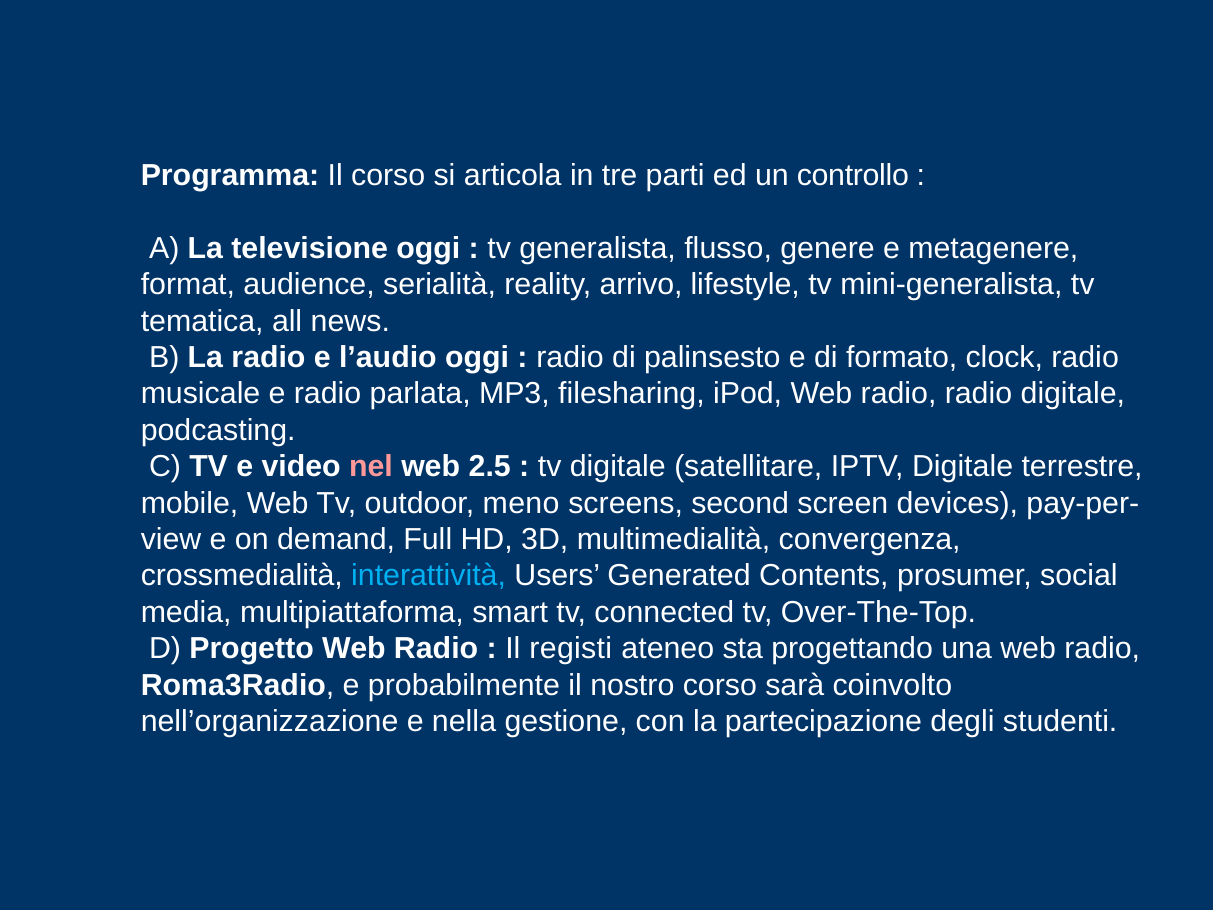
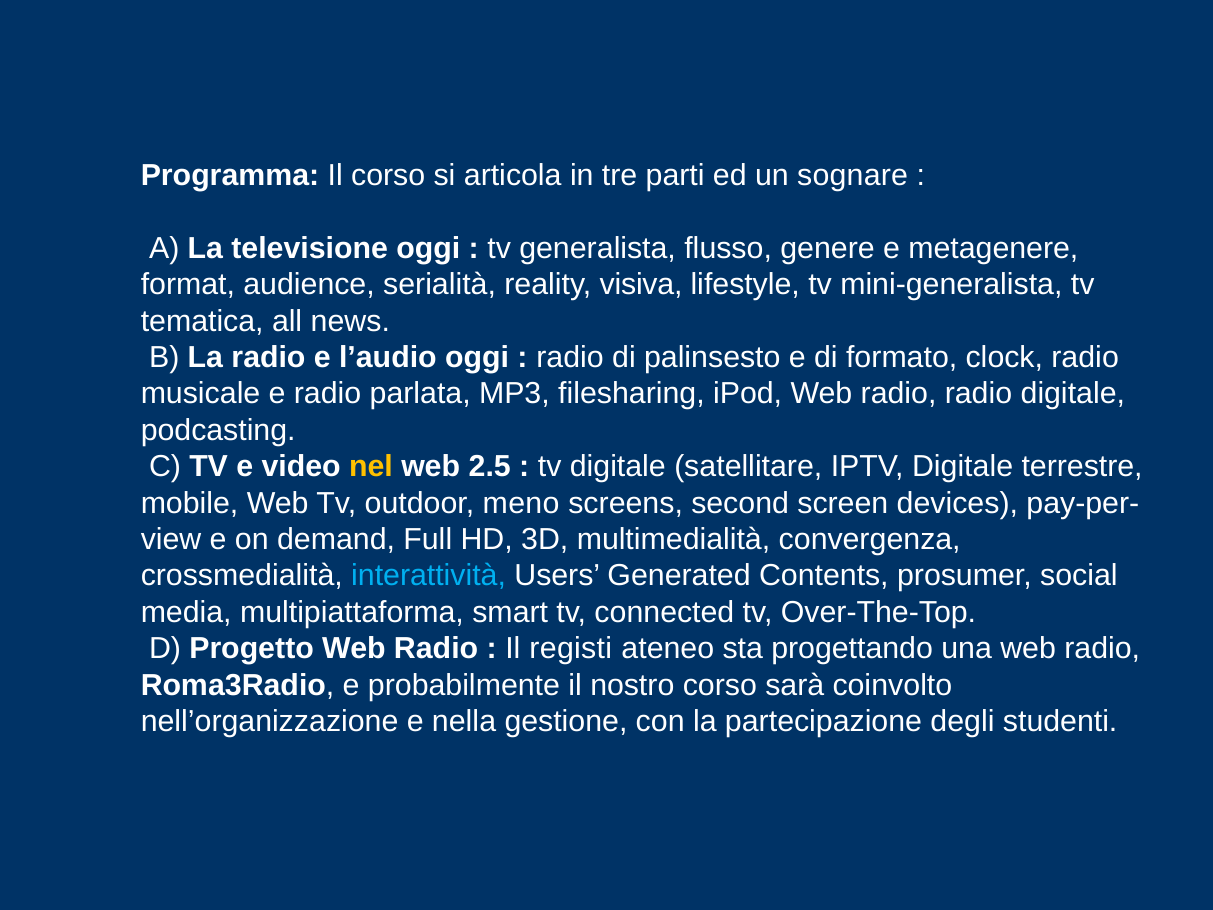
controllo: controllo -> sognare
arrivo: arrivo -> visiva
nel colour: pink -> yellow
